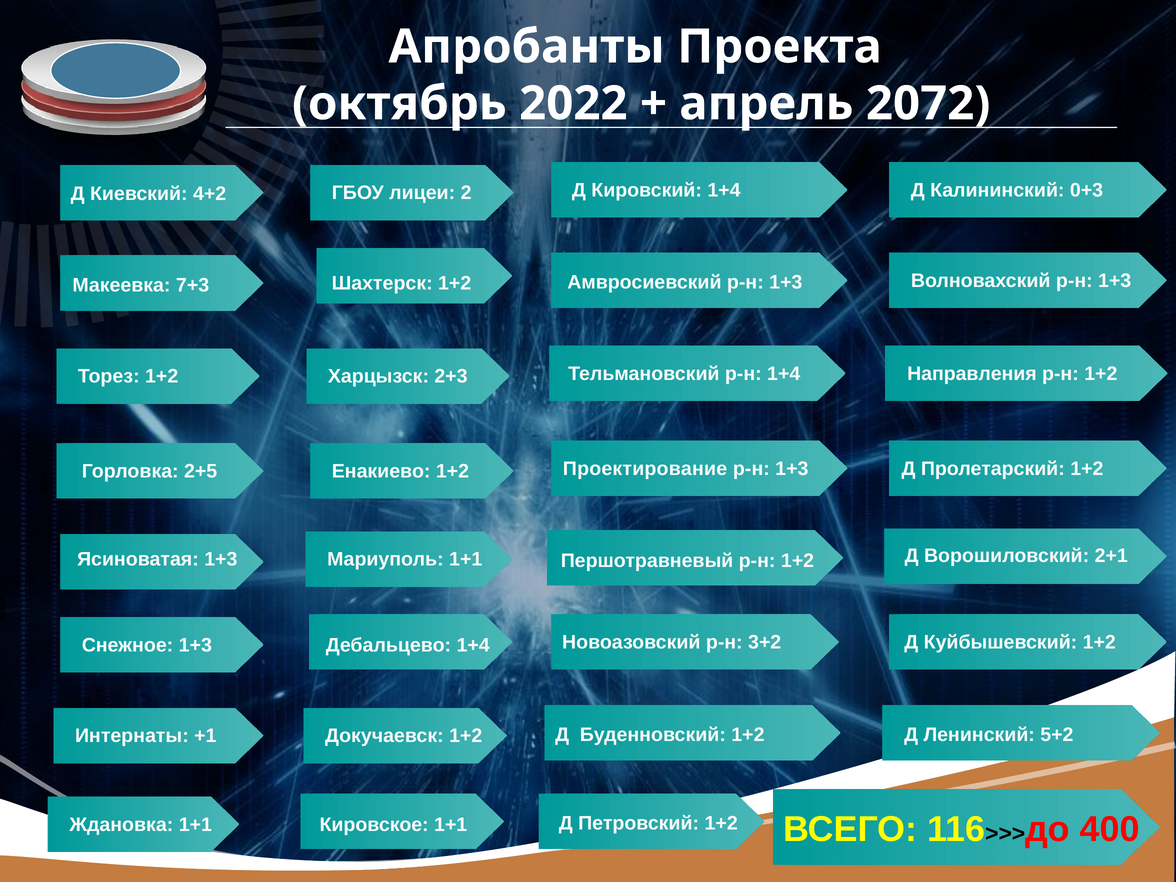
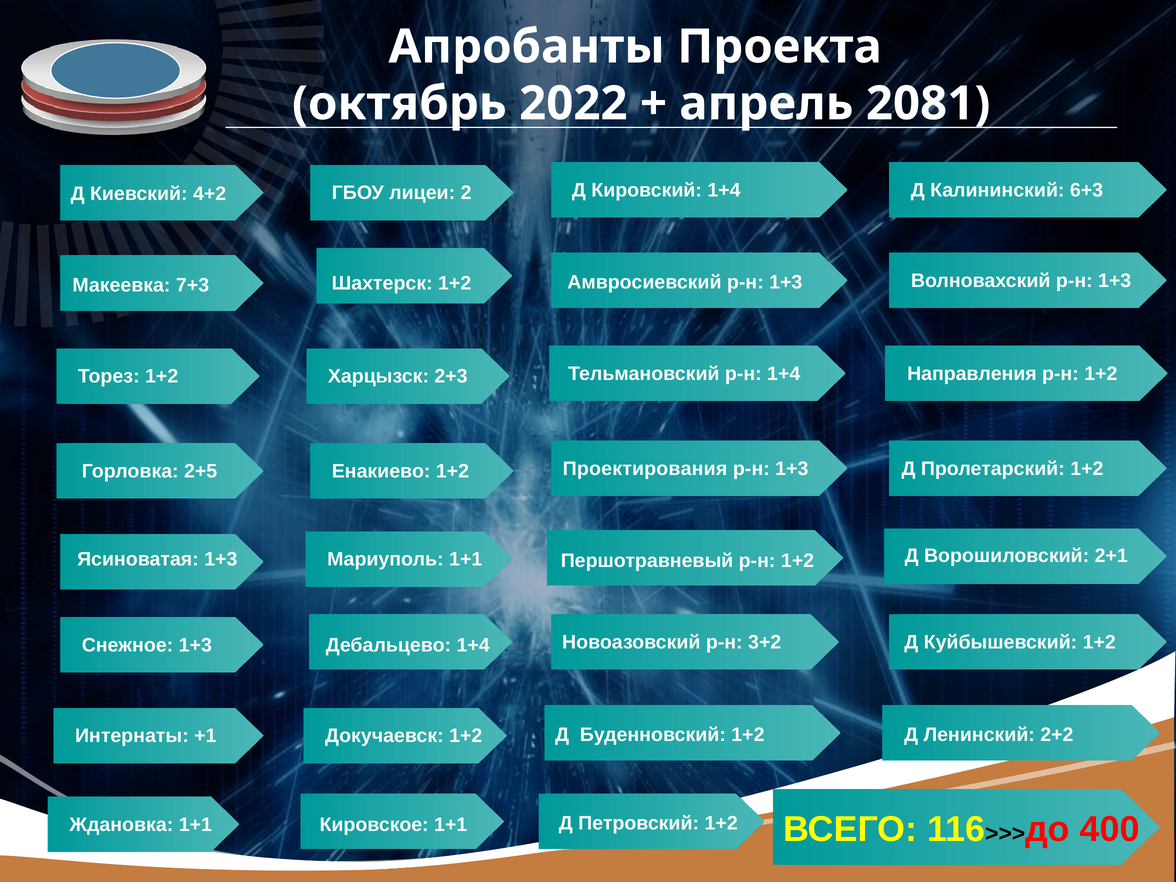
2072: 2072 -> 2081
0+3: 0+3 -> 6+3
Проектирование: Проектирование -> Проектирования
5+2: 5+2 -> 2+2
